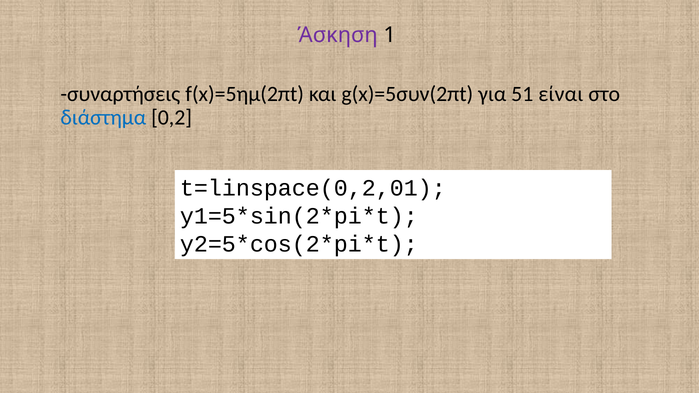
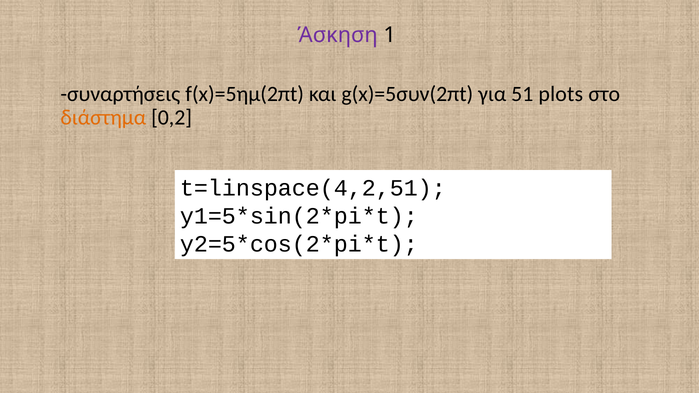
είναι: είναι -> plots
διάστημα colour: blue -> orange
t=linspace(0,2,01: t=linspace(0,2,01 -> t=linspace(4,2,51
